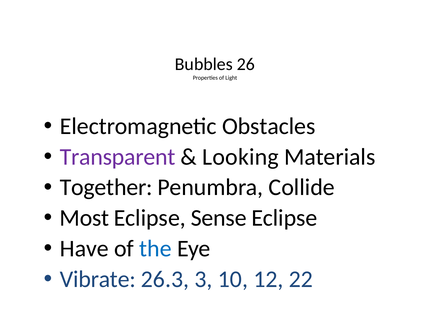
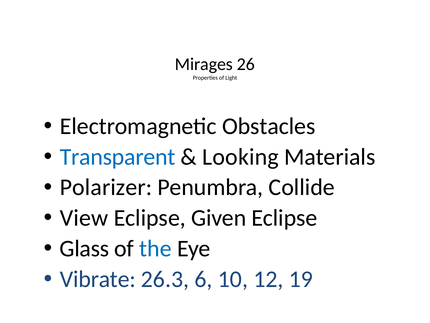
Bubbles: Bubbles -> Mirages
Transparent colour: purple -> blue
Together: Together -> Polarizer
Most: Most -> View
Sense: Sense -> Given
Have: Have -> Glass
3: 3 -> 6
22: 22 -> 19
